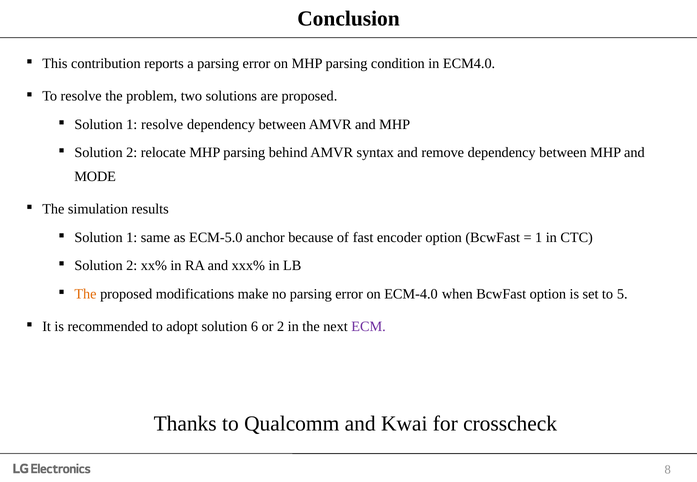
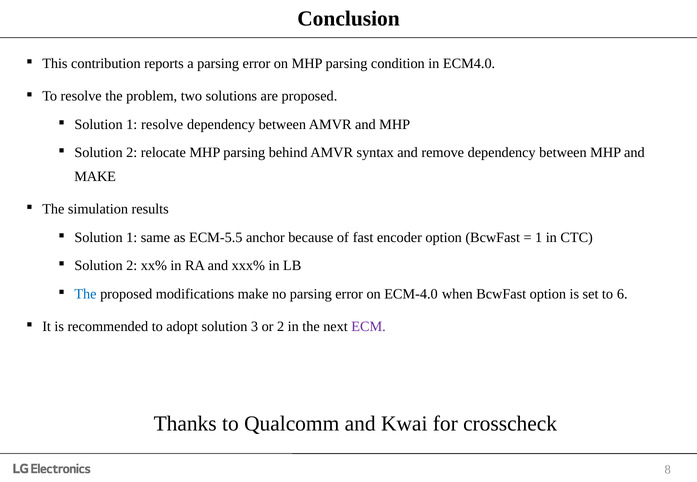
MODE at (95, 177): MODE -> MAKE
ECM-5.0: ECM-5.0 -> ECM-5.5
The at (85, 294) colour: orange -> blue
5: 5 -> 6
6: 6 -> 3
